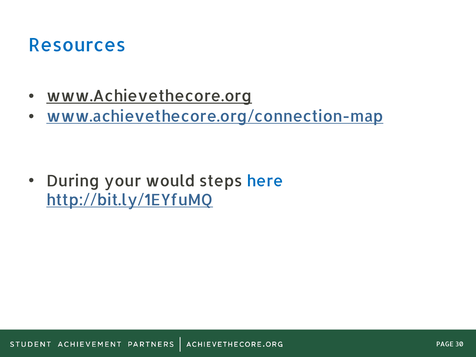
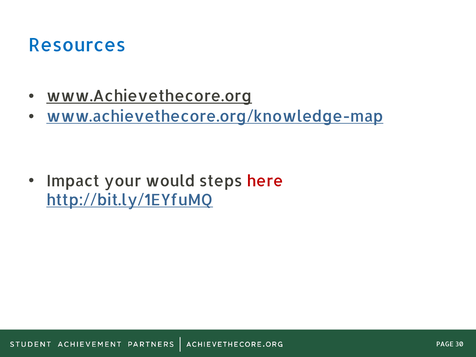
www.achievethecore.org/connection-map: www.achievethecore.org/connection-map -> www.achievethecore.org/knowledge-map
During: During -> Impact
here colour: blue -> red
